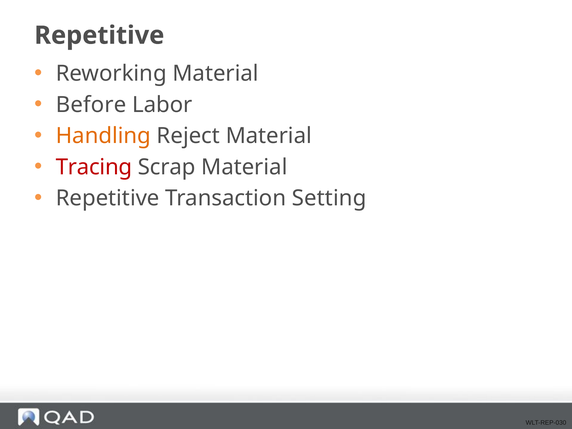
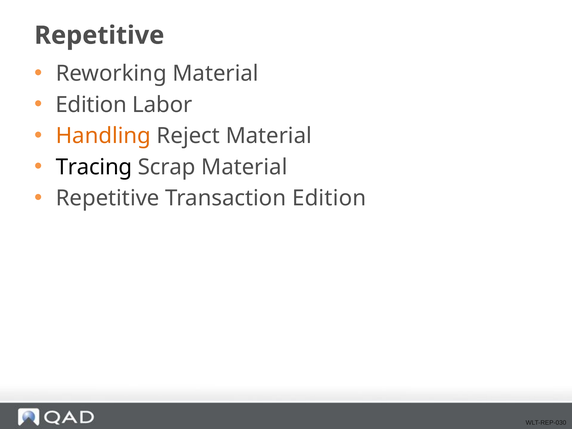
Before at (91, 105): Before -> Edition
Tracing colour: red -> black
Transaction Setting: Setting -> Edition
